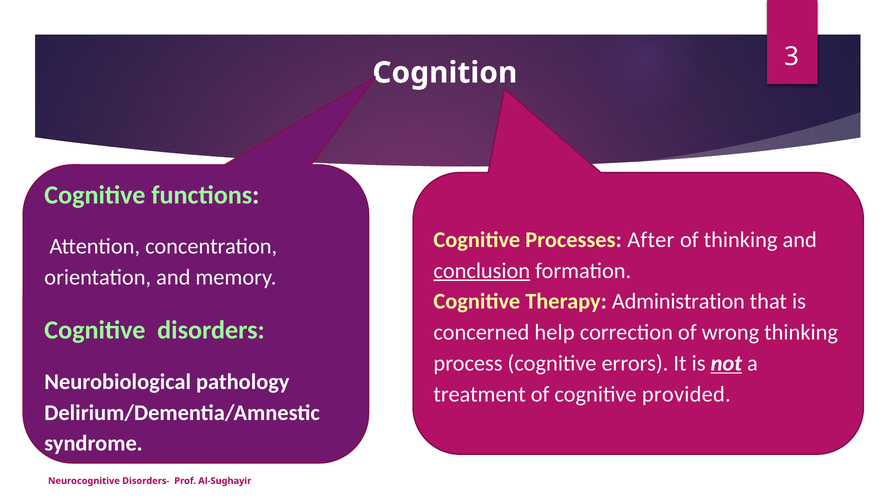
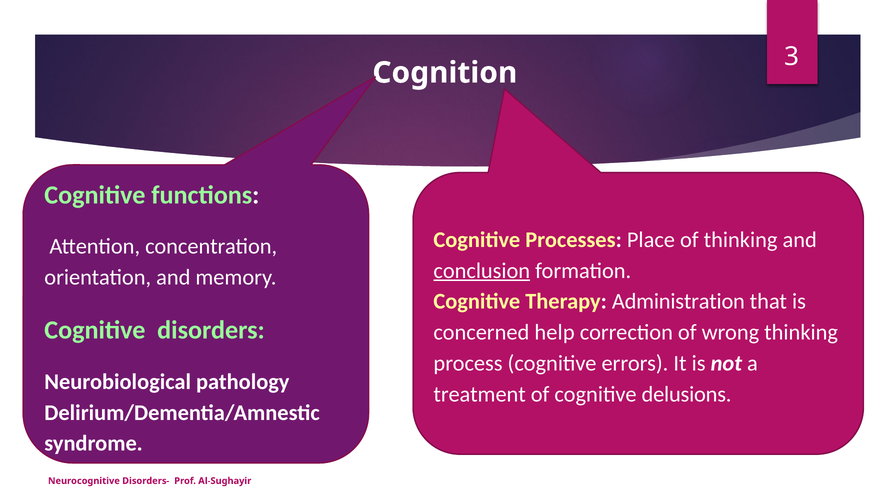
After: After -> Place
not underline: present -> none
provided: provided -> delusions
